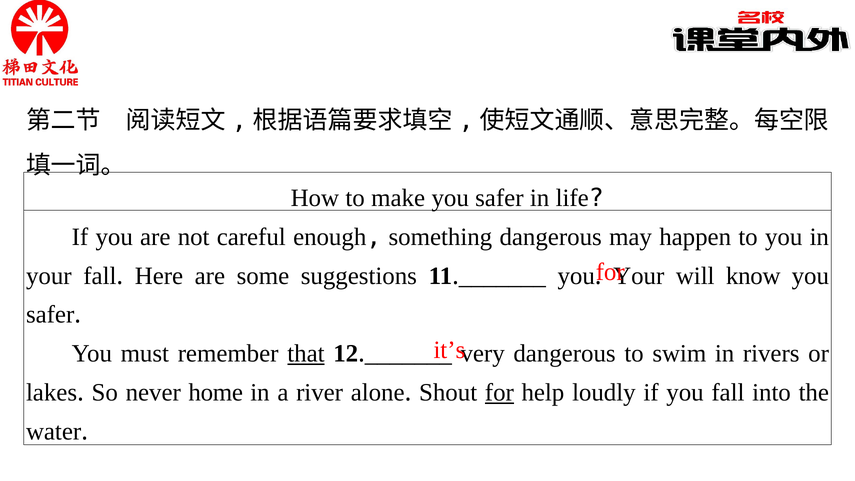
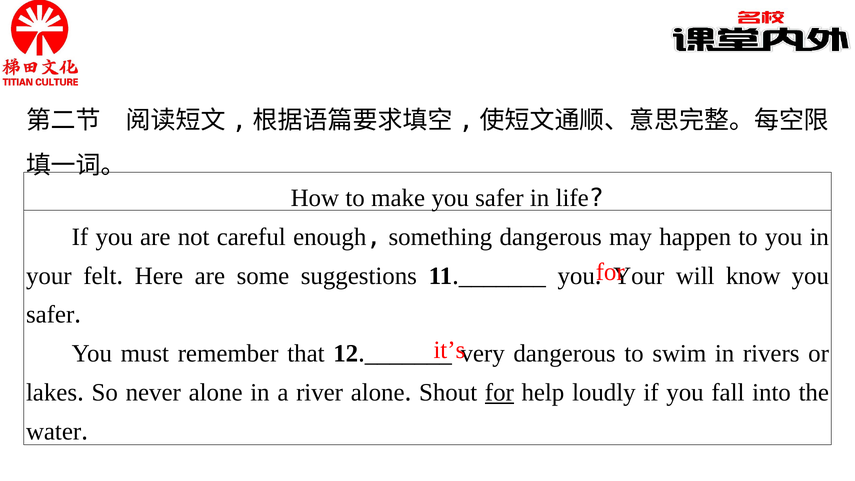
your fall: fall -> felt
that underline: present -> none
never home: home -> alone
